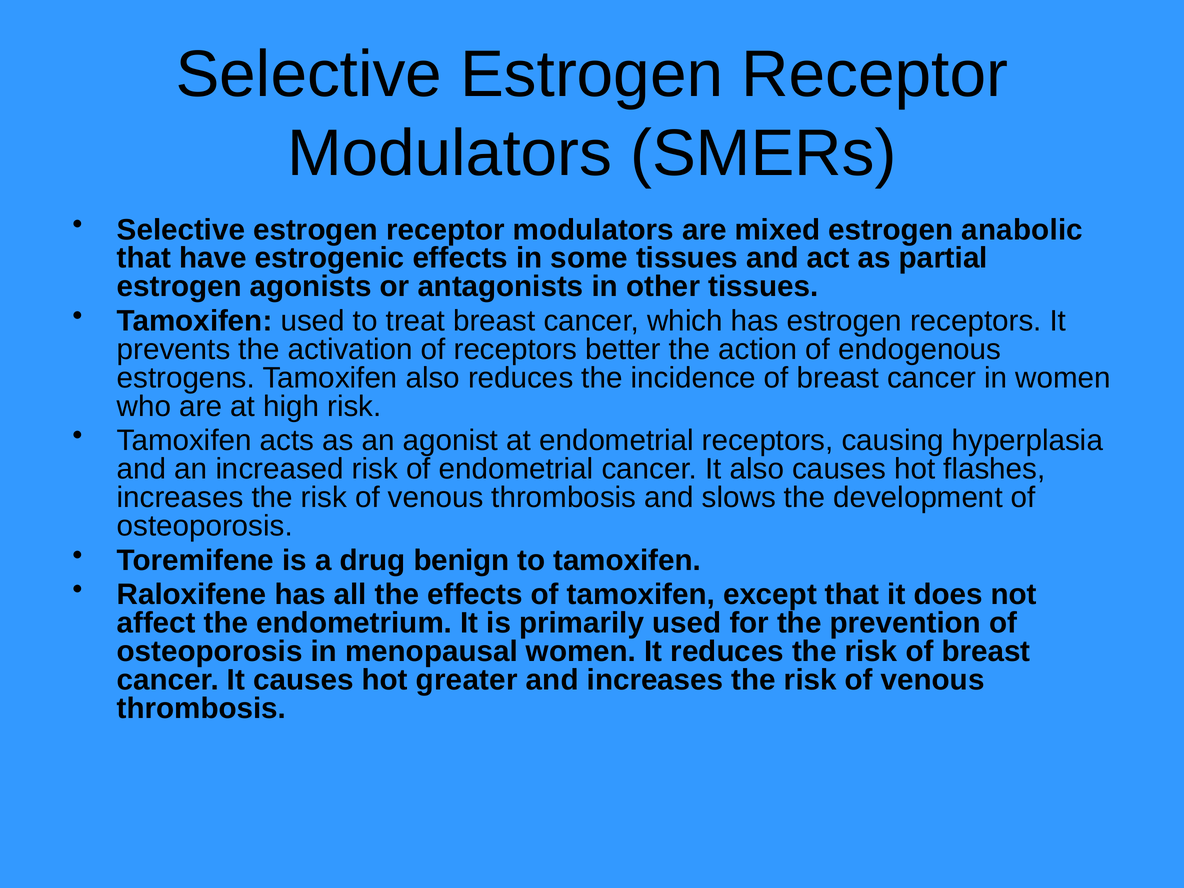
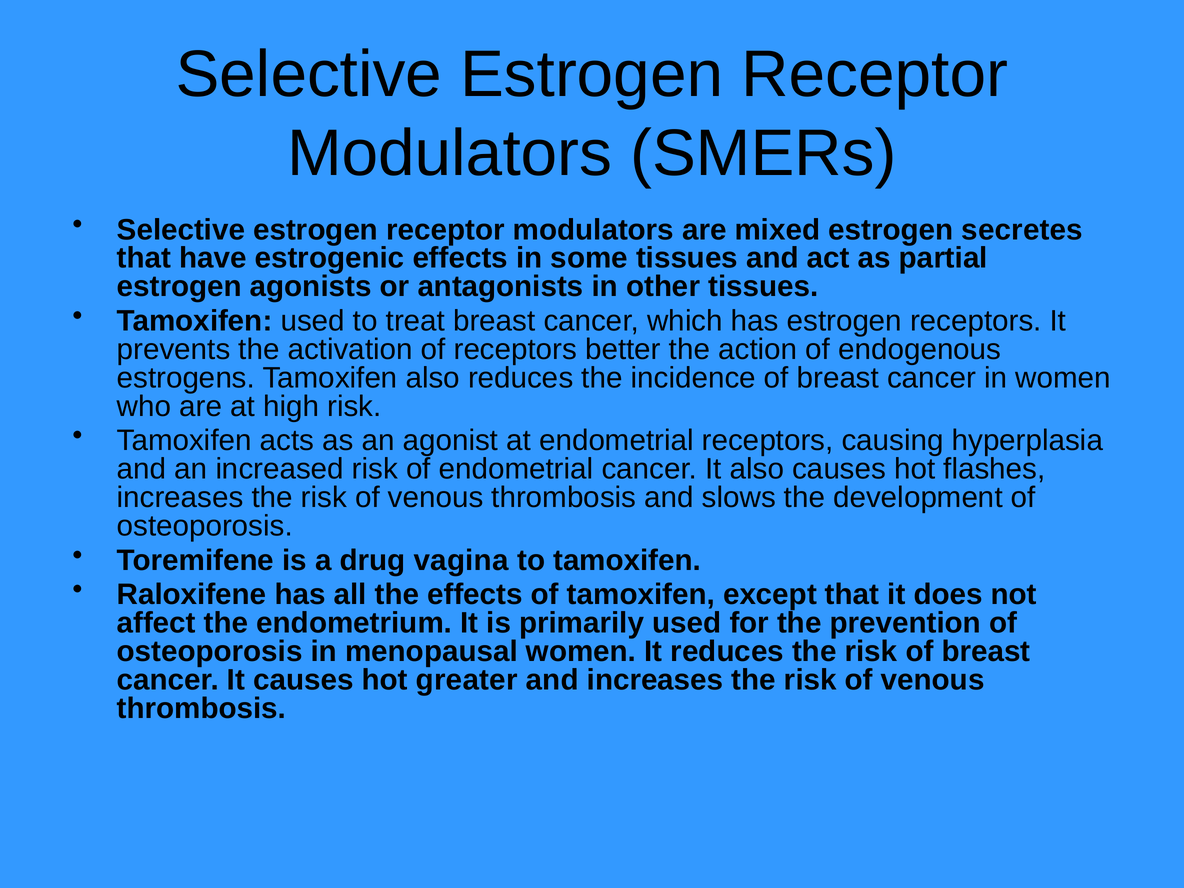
anabolic: anabolic -> secretes
benign: benign -> vagina
